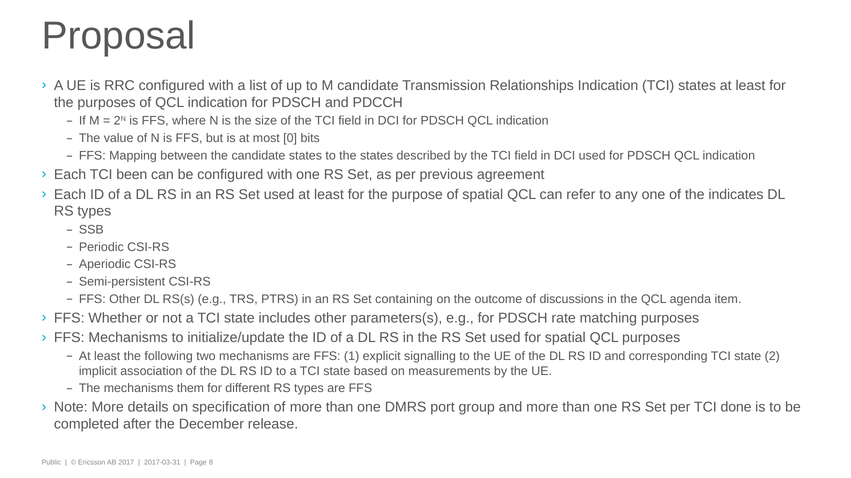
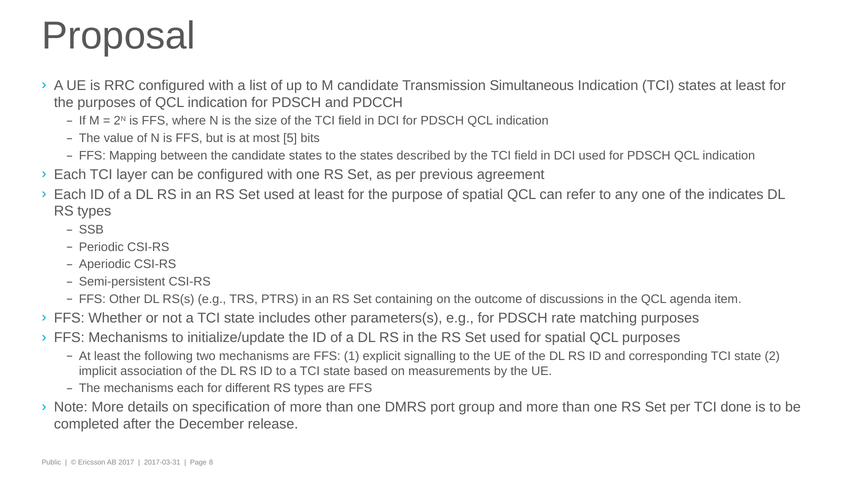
Relationships: Relationships -> Simultaneous
0: 0 -> 5
been: been -> layer
mechanisms them: them -> each
